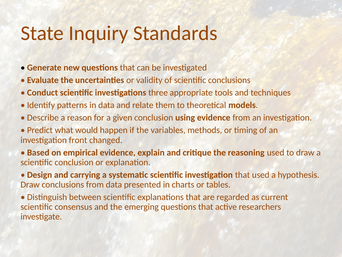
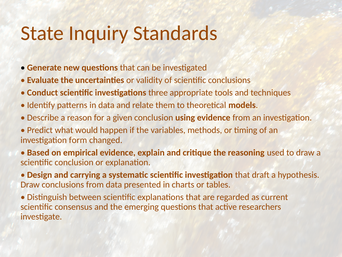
front: front -> form
that used: used -> draft
